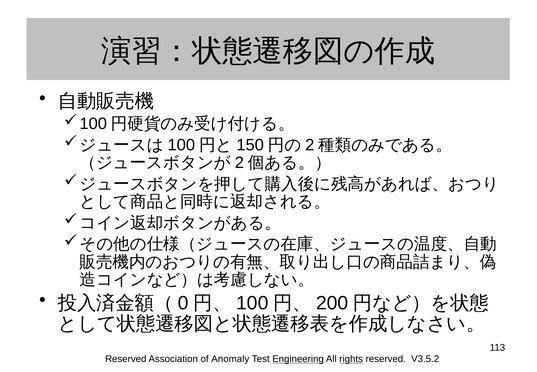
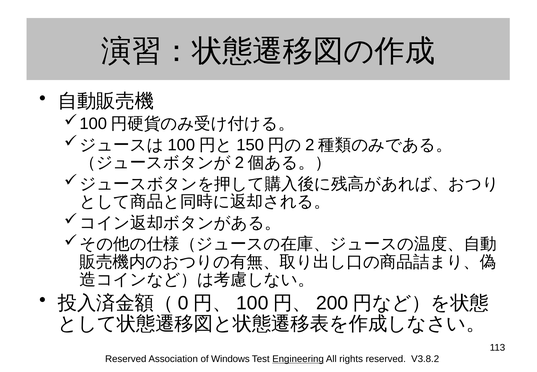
Anomaly: Anomaly -> Windows
rights underline: present -> none
V3.5.2: V3.5.2 -> V3.8.2
